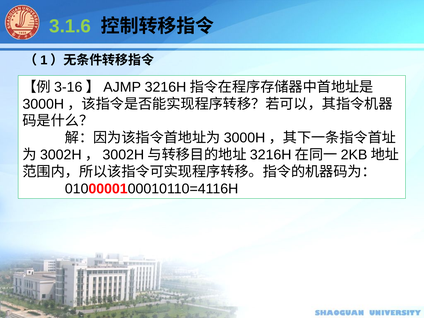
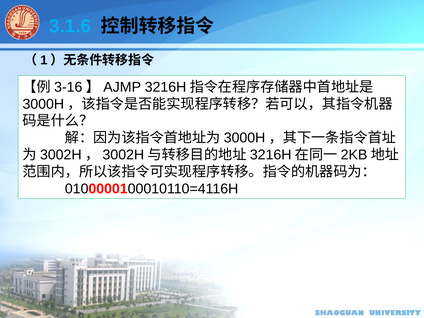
3.1.6 colour: light green -> light blue
